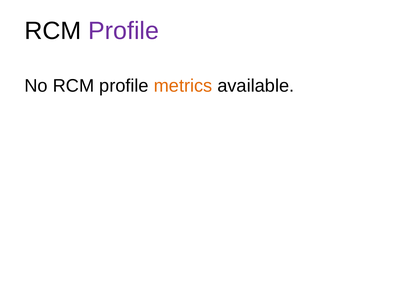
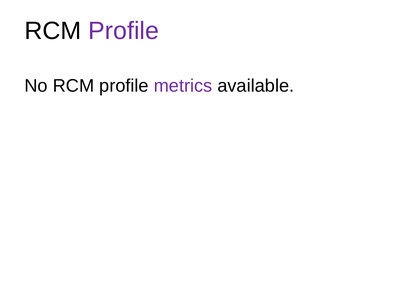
metrics colour: orange -> purple
